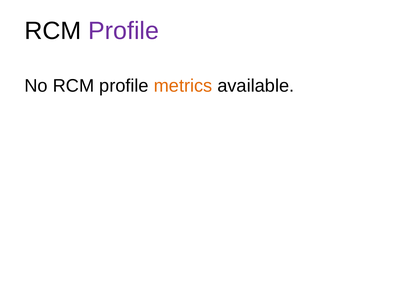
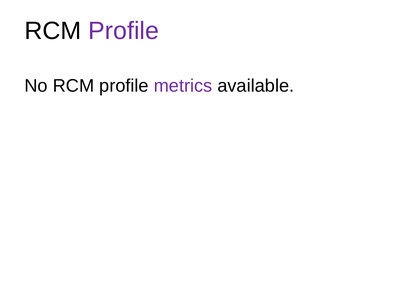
metrics colour: orange -> purple
